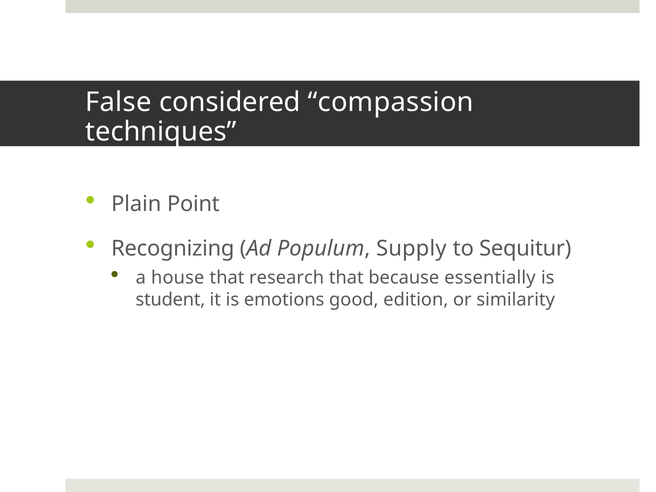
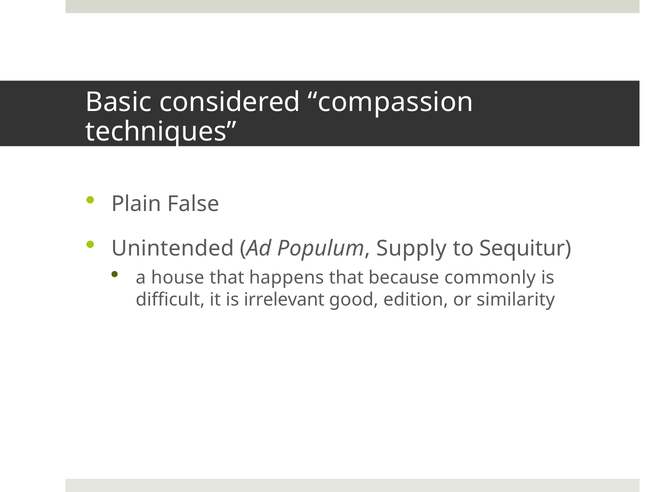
False: False -> Basic
Point: Point -> False
Recognizing: Recognizing -> Unintended
research: research -> happens
essentially: essentially -> commonly
student: student -> difficult
emotions: emotions -> irrelevant
